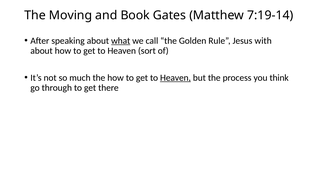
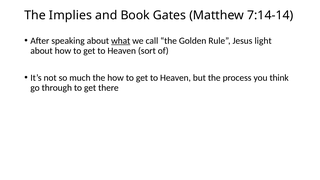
Moving: Moving -> Implies
7:19-14: 7:19-14 -> 7:14-14
with: with -> light
Heaven at (175, 78) underline: present -> none
